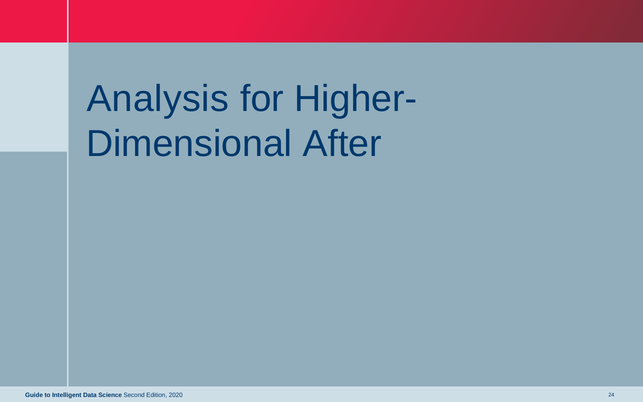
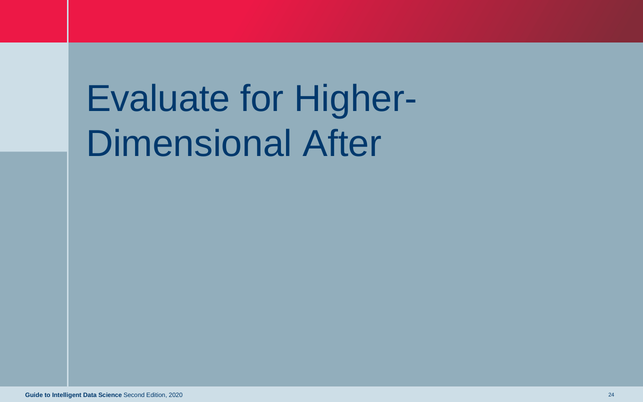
Analysis: Analysis -> Evaluate
